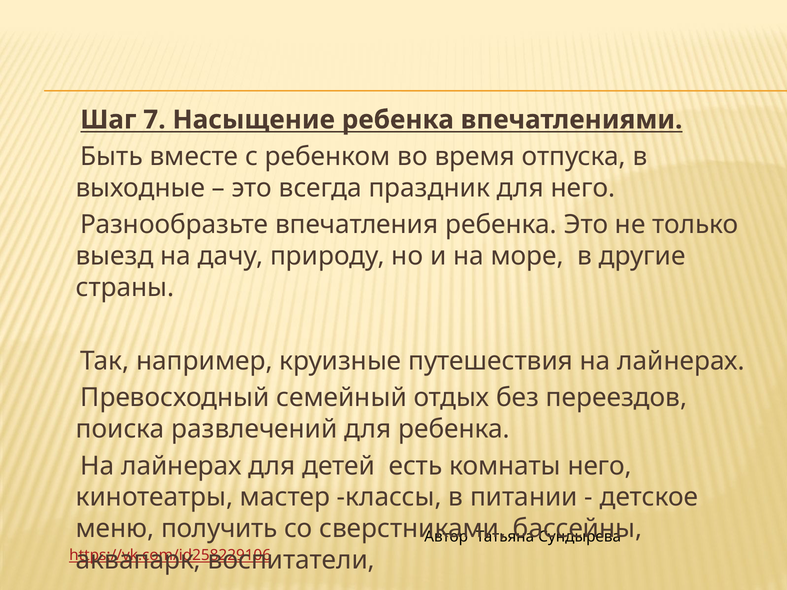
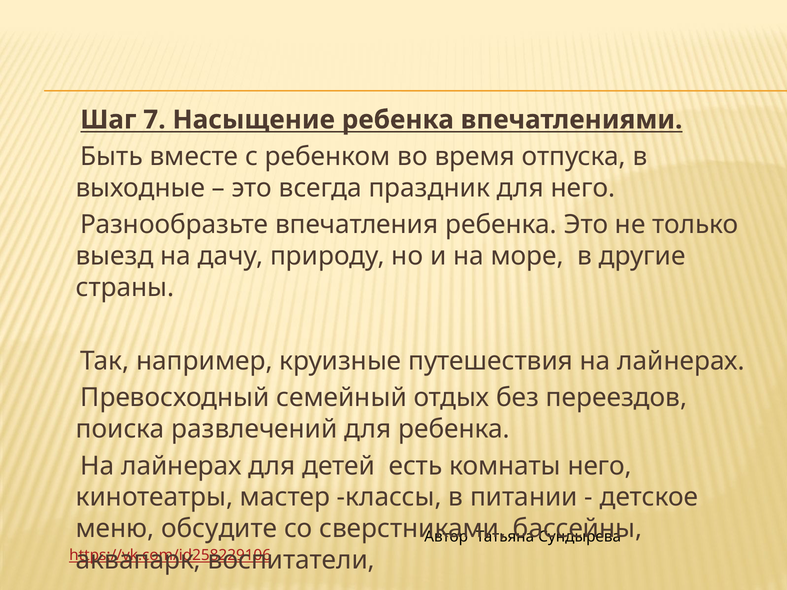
получить: получить -> обсудите
